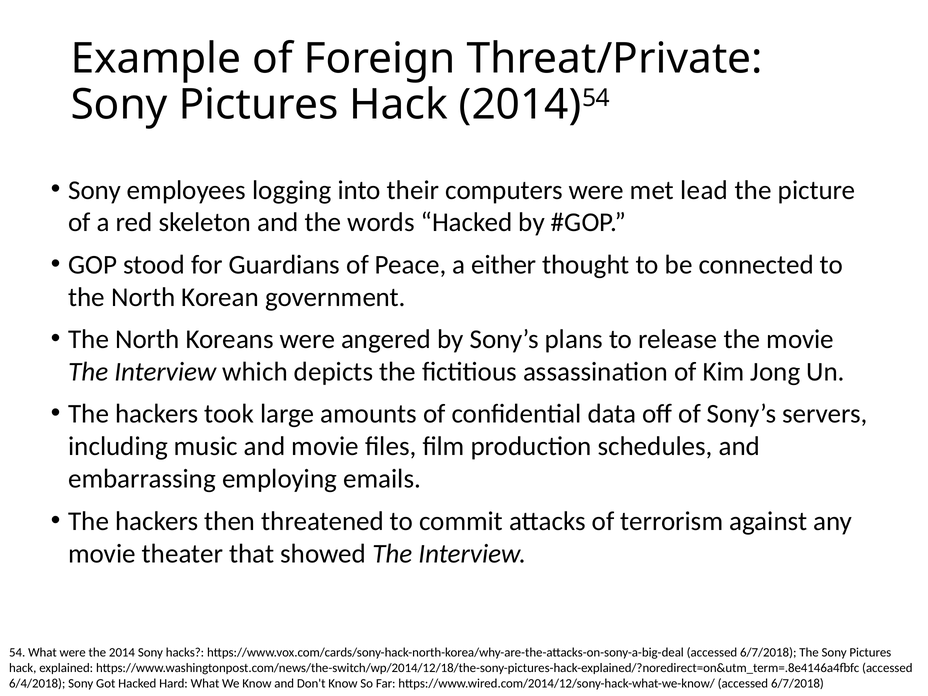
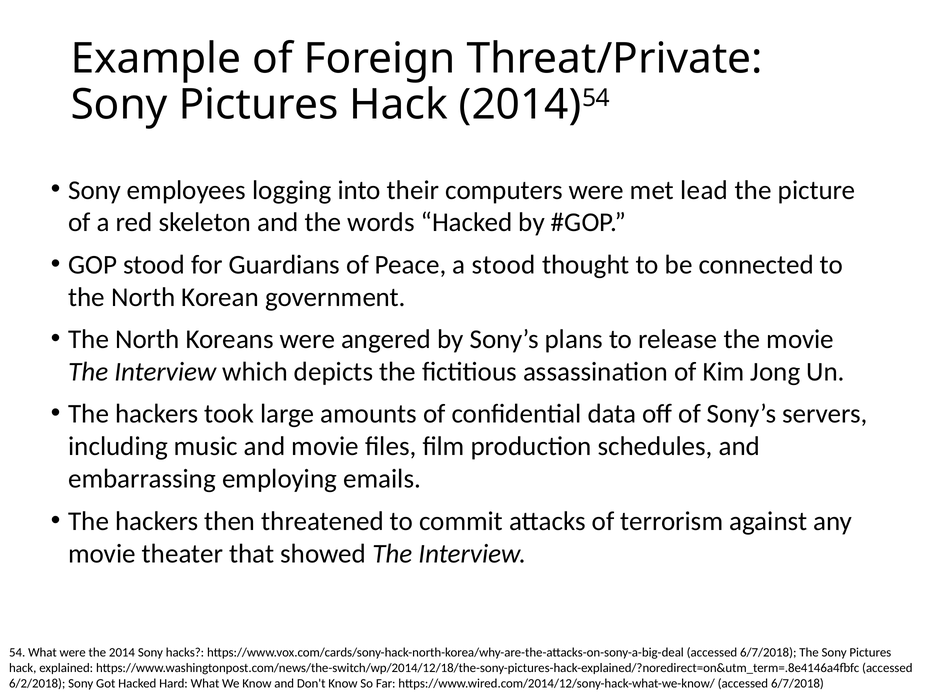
a either: either -> stood
6/4/2018: 6/4/2018 -> 6/2/2018
